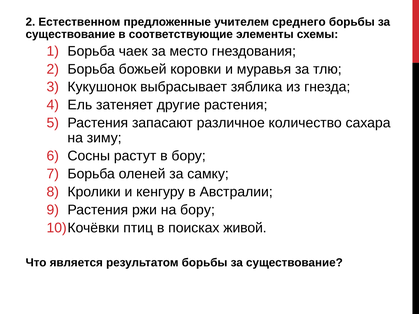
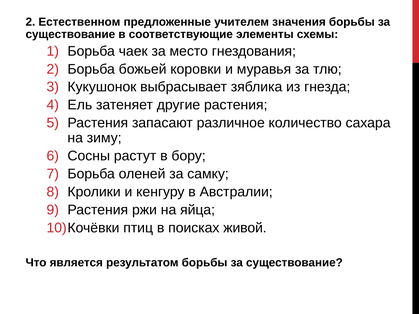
среднего: среднего -> значения
на бору: бору -> яйца
